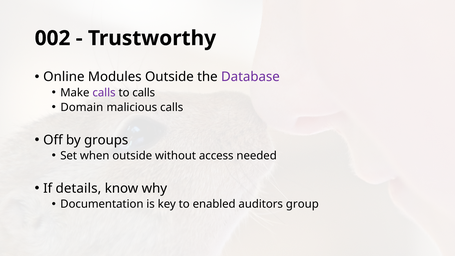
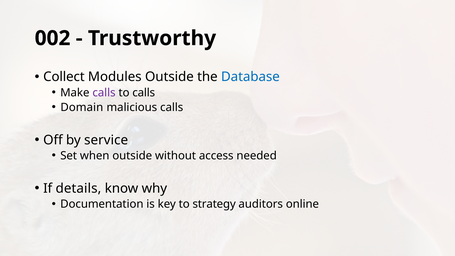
Online: Online -> Collect
Database colour: purple -> blue
groups: groups -> service
enabled: enabled -> strategy
group: group -> online
